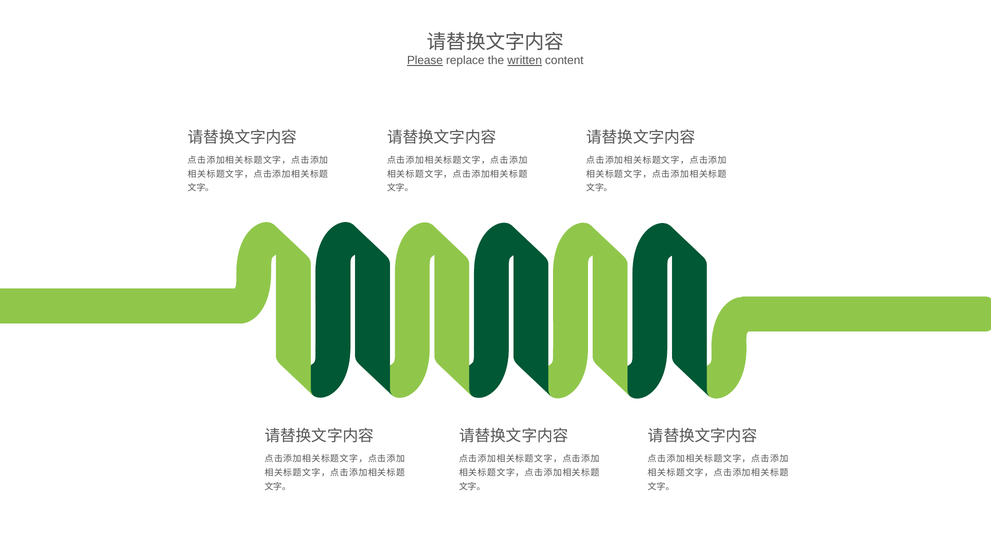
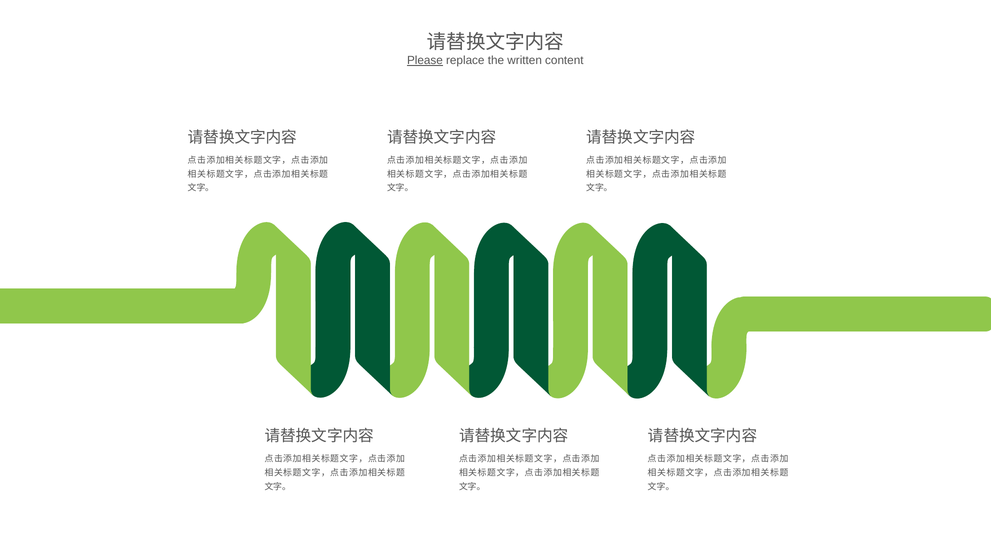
written underline: present -> none
